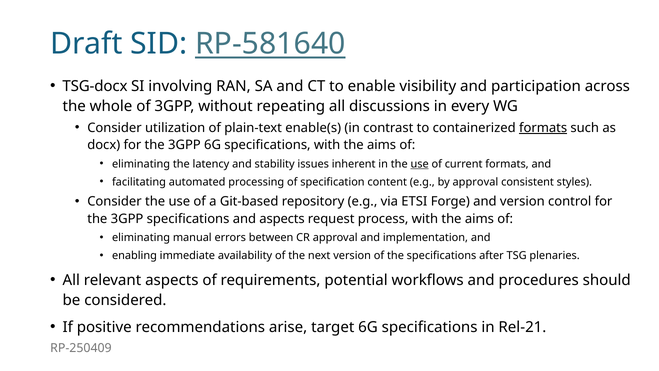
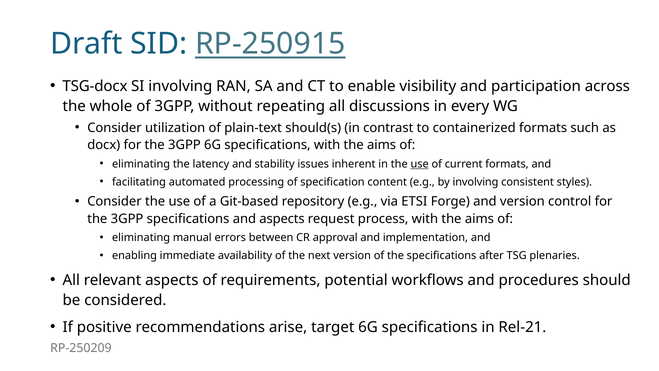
RP-581640: RP-581640 -> RP-250915
enable(s: enable(s -> should(s
formats at (543, 128) underline: present -> none
by approval: approval -> involving
RP-250409: RP-250409 -> RP-250209
